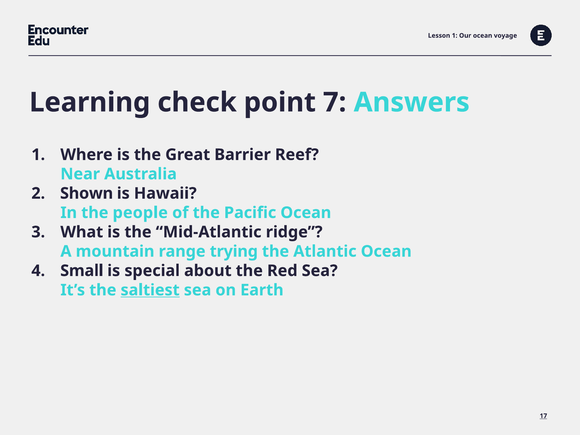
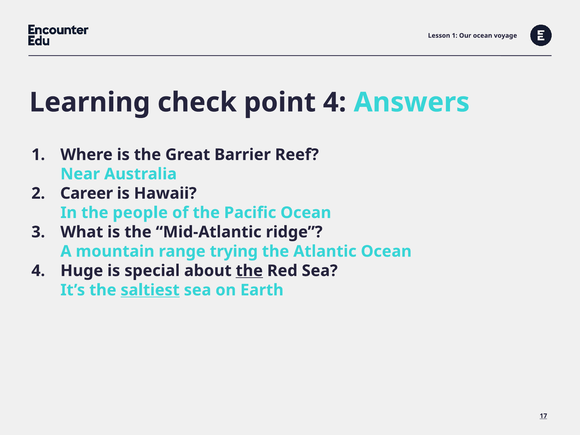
point 7: 7 -> 4
Shown: Shown -> Career
Small: Small -> Huge
the at (249, 271) underline: none -> present
